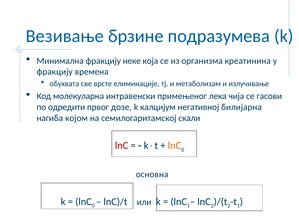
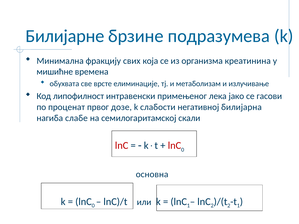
Везивање: Везивање -> Билијарне
неке: неке -> свих
фракцију at (55, 72): фракцију -> мишићне
молекуларна: молекуларна -> липофилност
чија: чија -> јако
одредити: одредити -> проценат
калцијум: калцијум -> слабости
којом: којом -> слабе
lnC at (174, 146) colour: orange -> red
